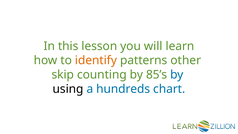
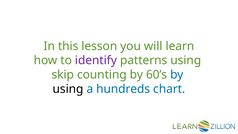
identify colour: orange -> purple
patterns other: other -> using
85’s: 85’s -> 60’s
